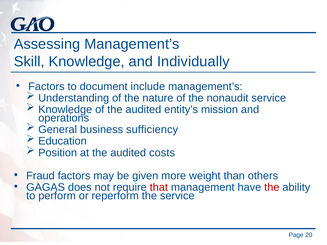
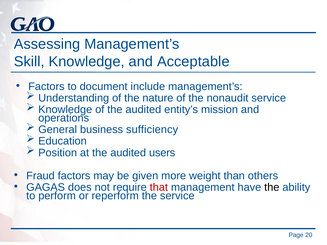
Individually: Individually -> Acceptable
costs: costs -> users
the at (272, 187) colour: red -> black
